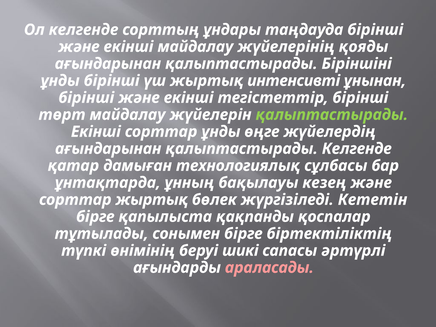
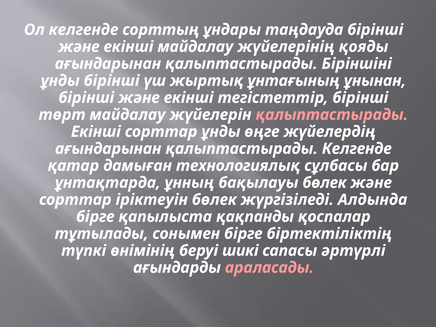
интенсивтi: интенсивтi -> ұнтағының
қалыптастырады at (332, 115) colour: light green -> pink
бақылауы кезең: кезең -> бөлек
сорттар жыртық: жыртық -> iрiктеуiн
Кететiн: Кететiн -> Алдында
